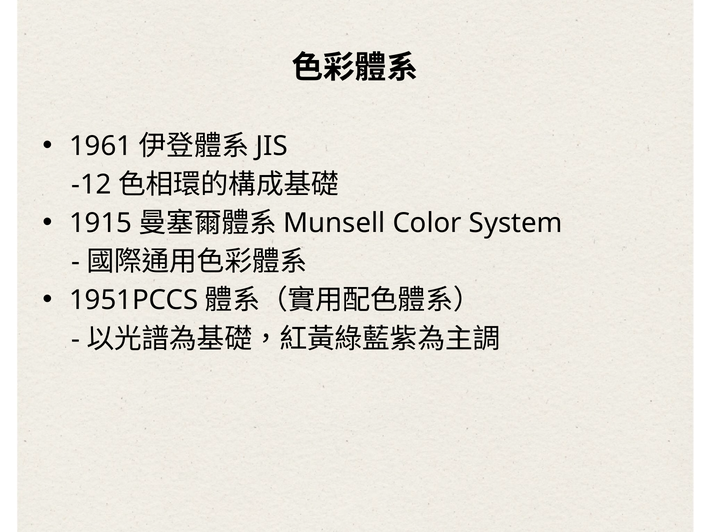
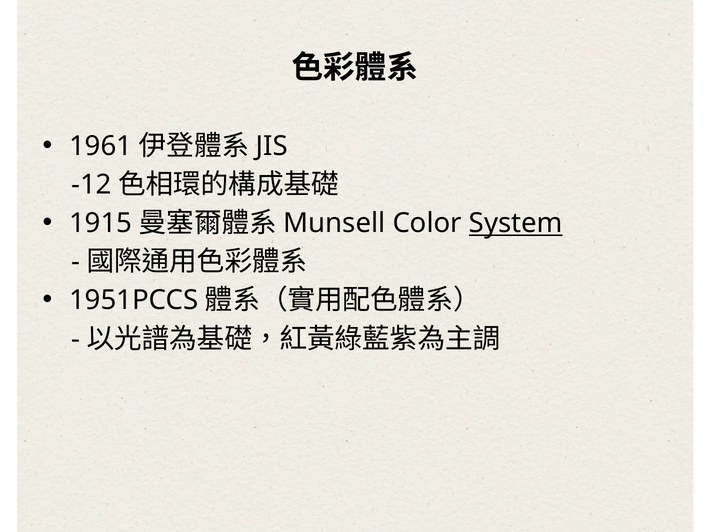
System underline: none -> present
